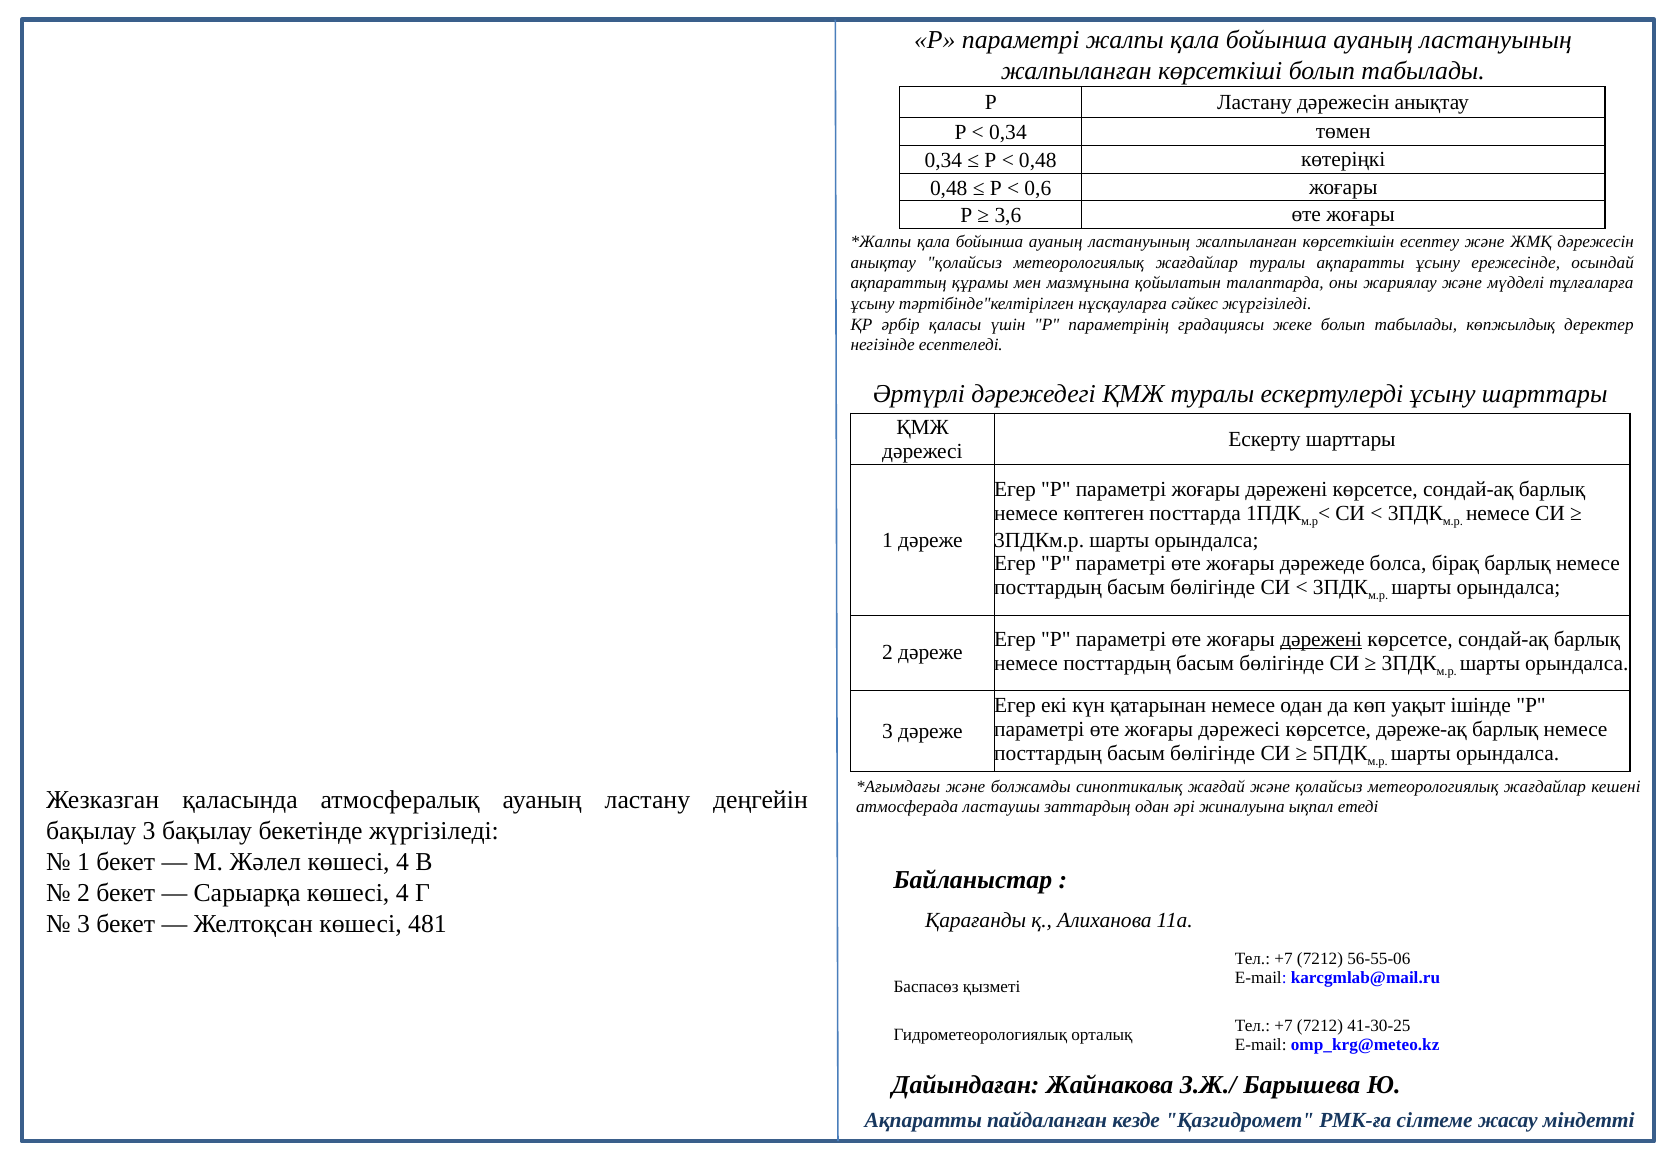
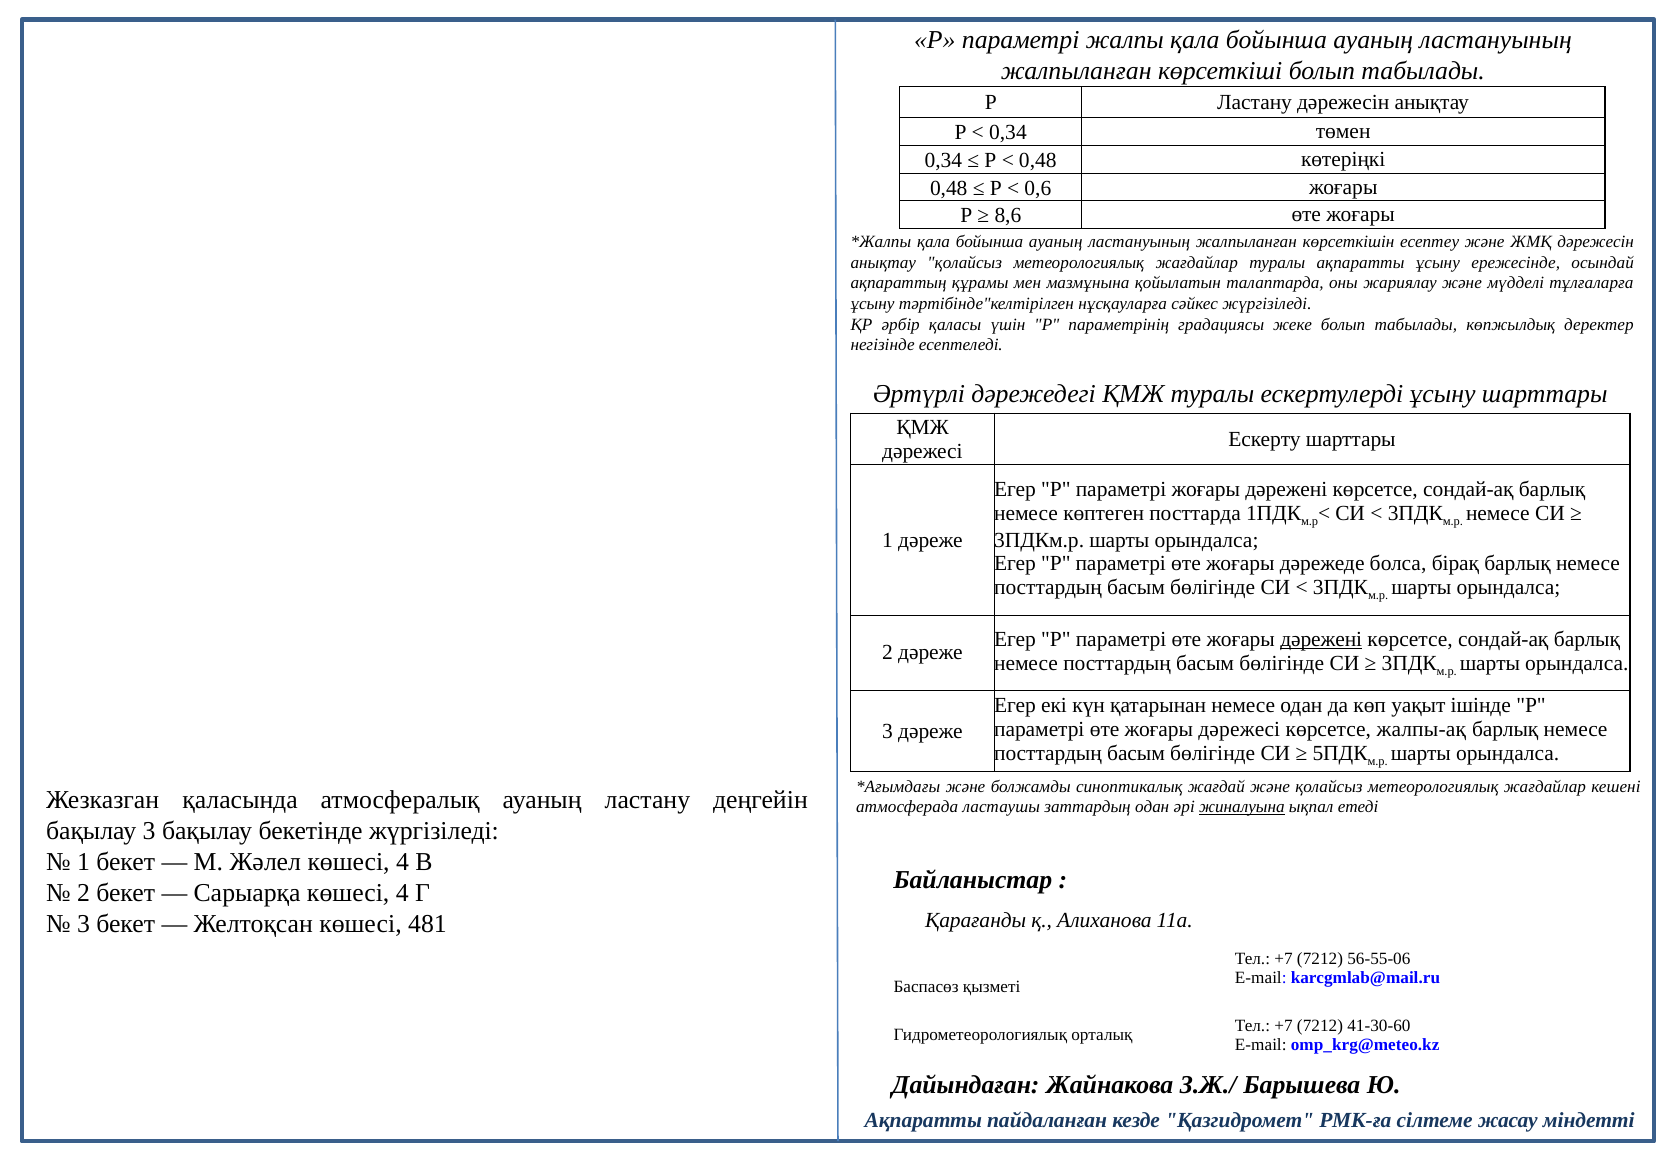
3,6: 3,6 -> 8,6
дәреже-ақ: дәреже-ақ -> жалпы-ақ
жиналуына underline: none -> present
41-30-25: 41-30-25 -> 41-30-60
